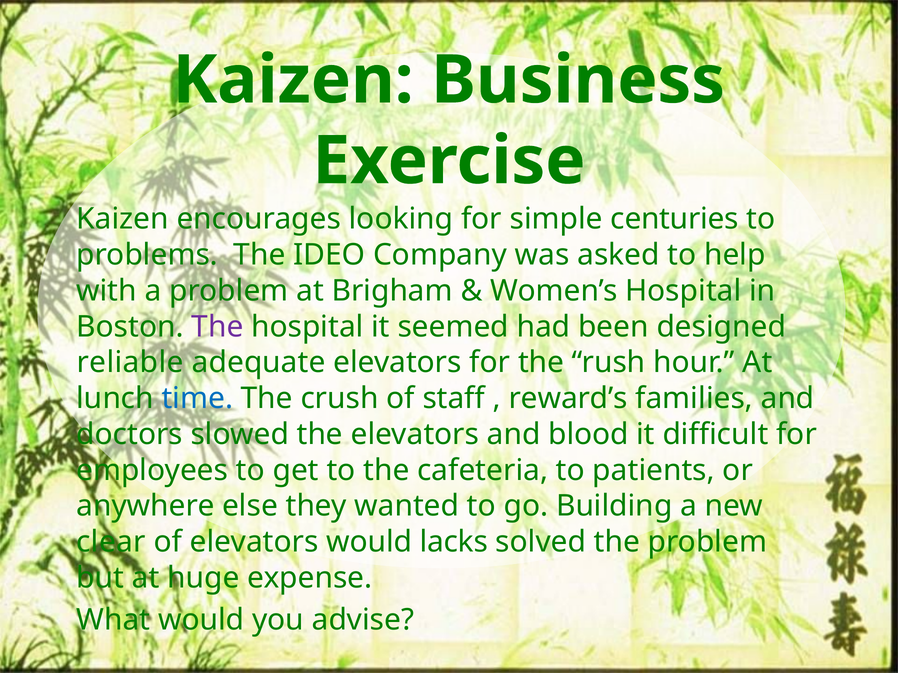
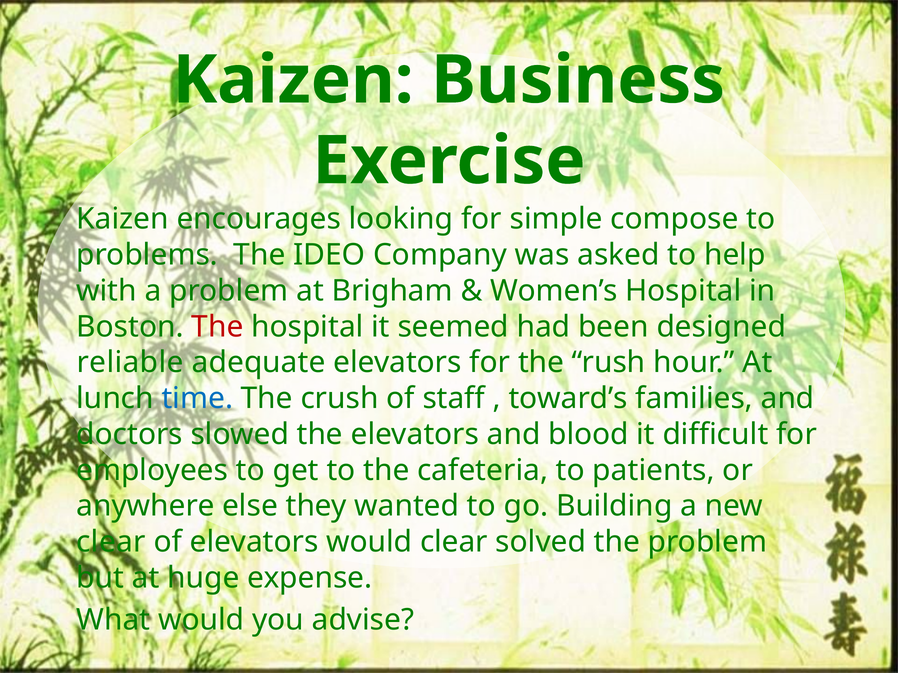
centuries: centuries -> compose
The at (217, 327) colour: purple -> red
reward’s: reward’s -> toward’s
would lacks: lacks -> clear
